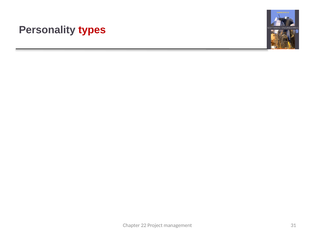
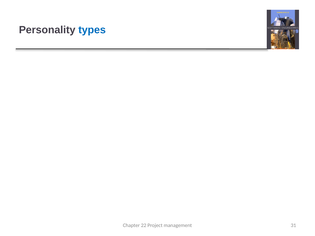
types at (92, 30) colour: red -> blue
